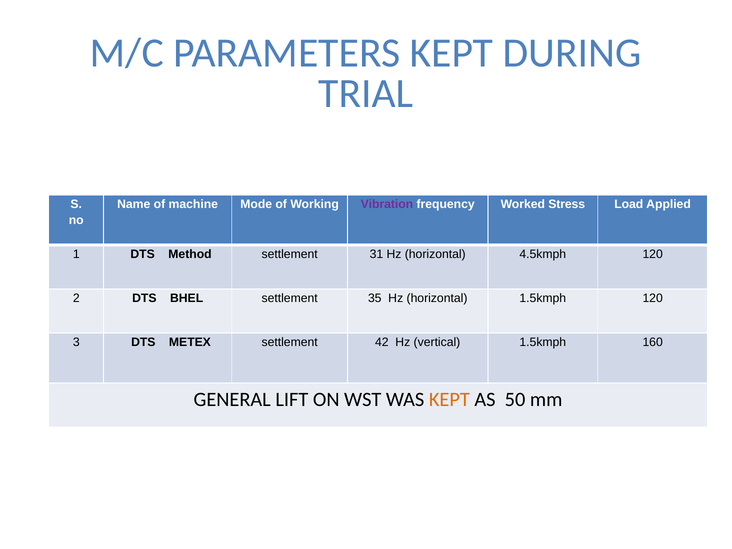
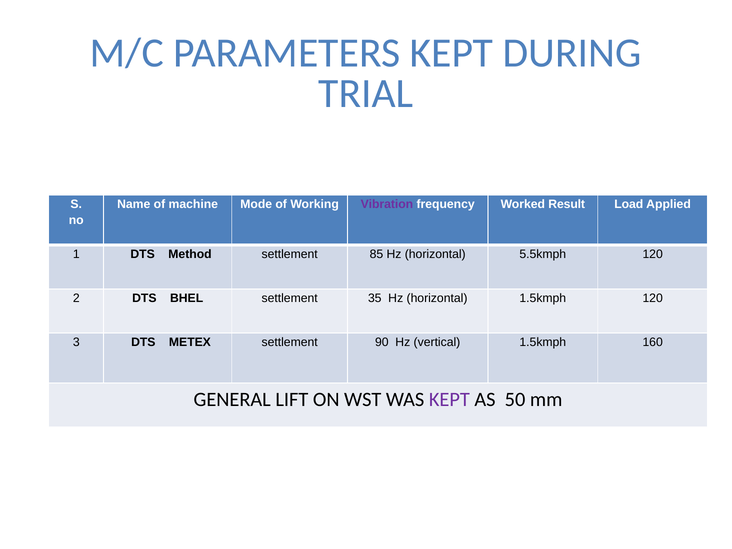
Stress: Stress -> Result
31: 31 -> 85
4.5kmph: 4.5kmph -> 5.5kmph
42: 42 -> 90
KEPT at (449, 399) colour: orange -> purple
